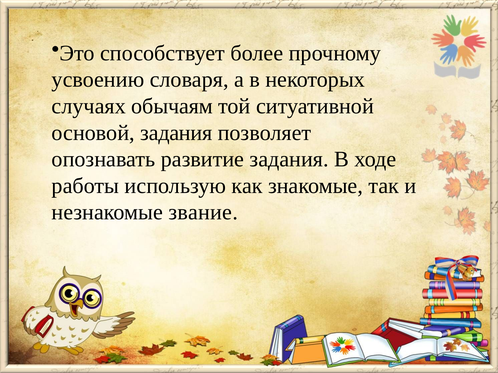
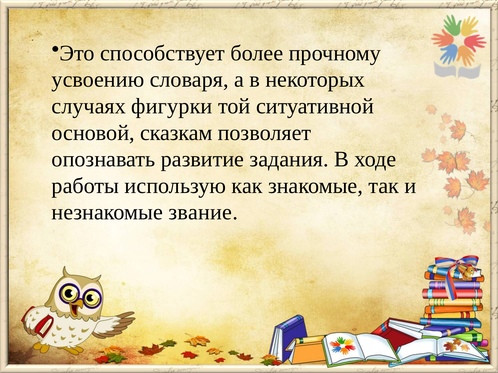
обычаям: обычаям -> фигурки
основой задания: задания -> сказкам
